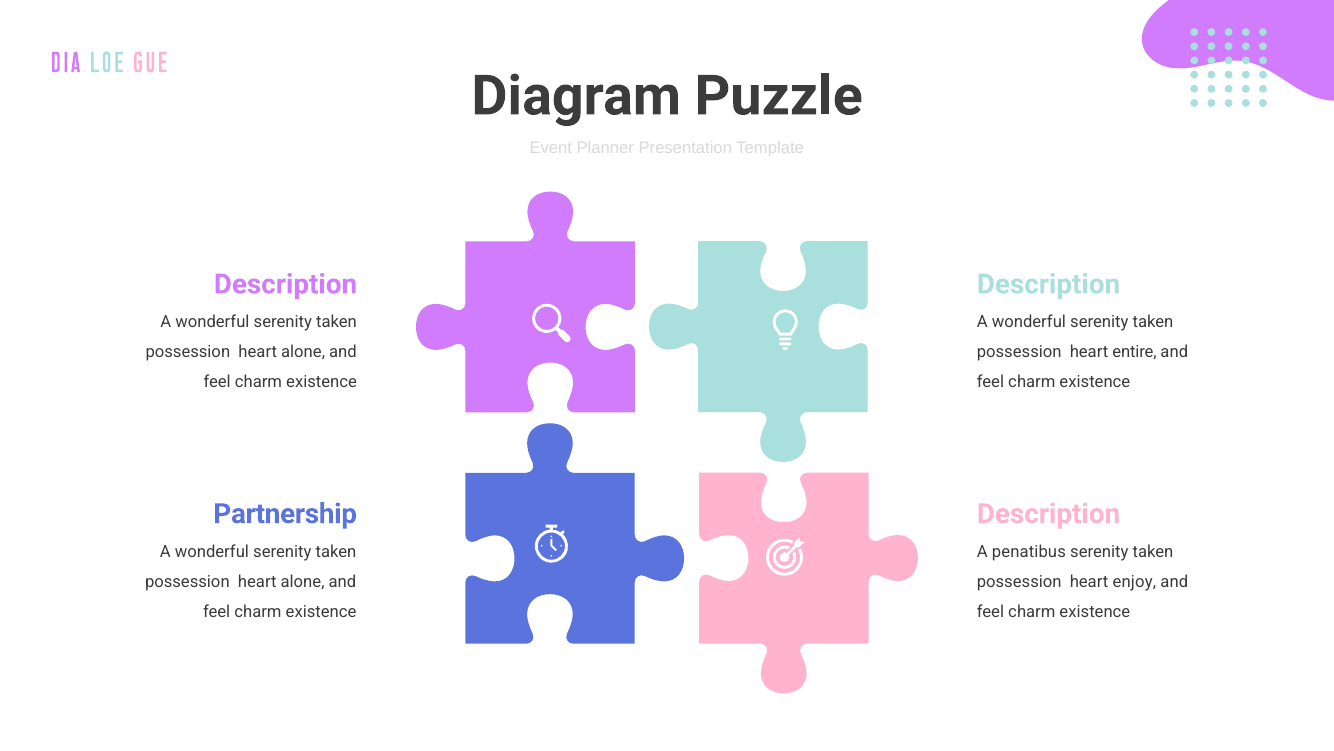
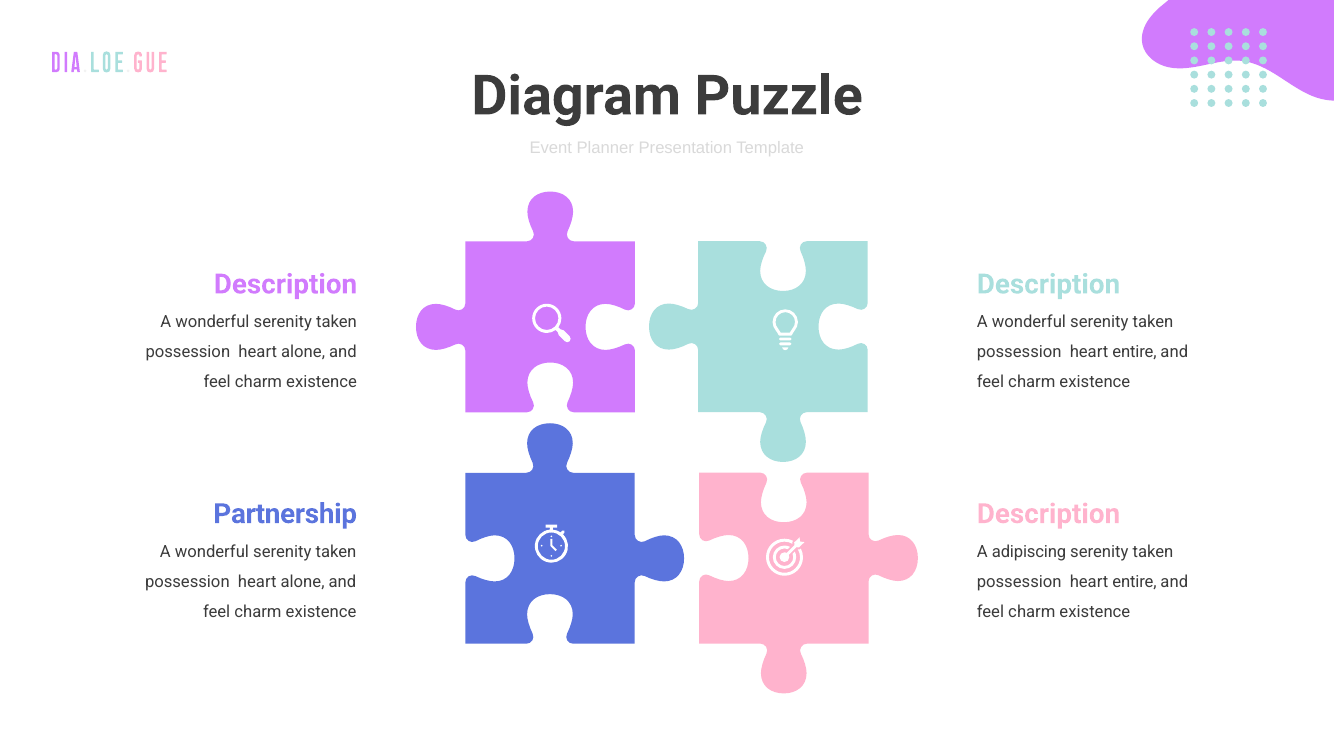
penatibus: penatibus -> adipiscing
enjoy at (1134, 581): enjoy -> entire
